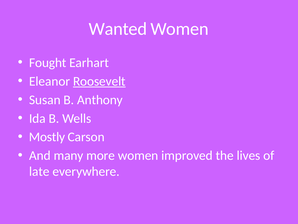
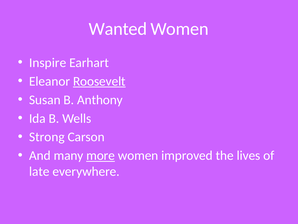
Fought: Fought -> Inspire
Mostly: Mostly -> Strong
more underline: none -> present
